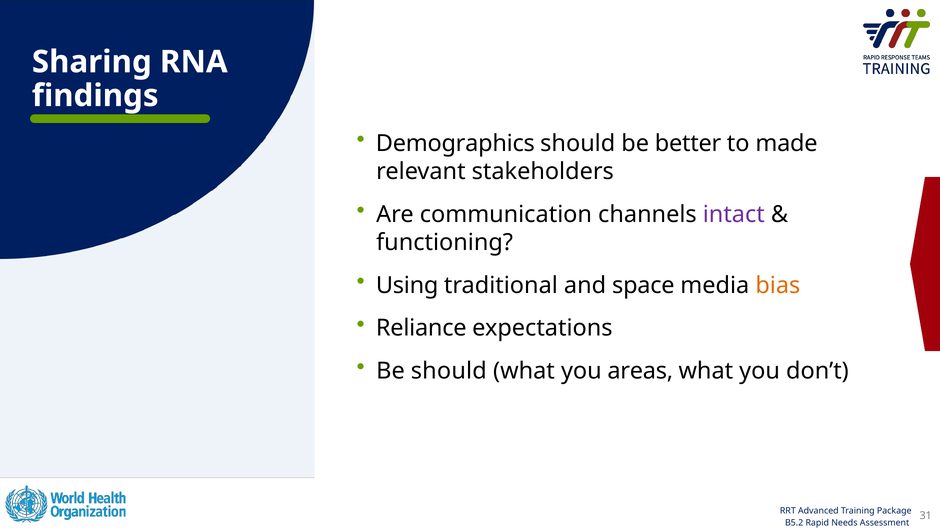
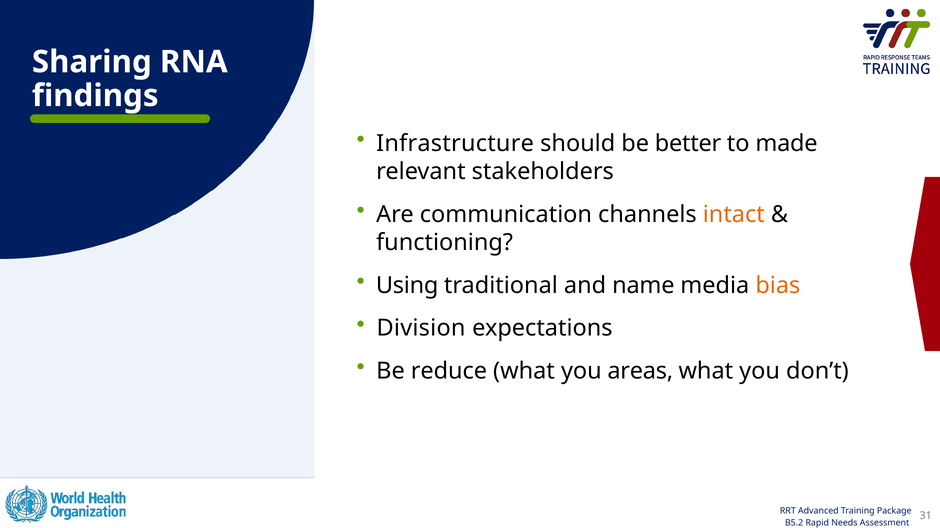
Demographics: Demographics -> Infrastructure
intact colour: purple -> orange
space: space -> name
Reliance: Reliance -> Division
Be should: should -> reduce
